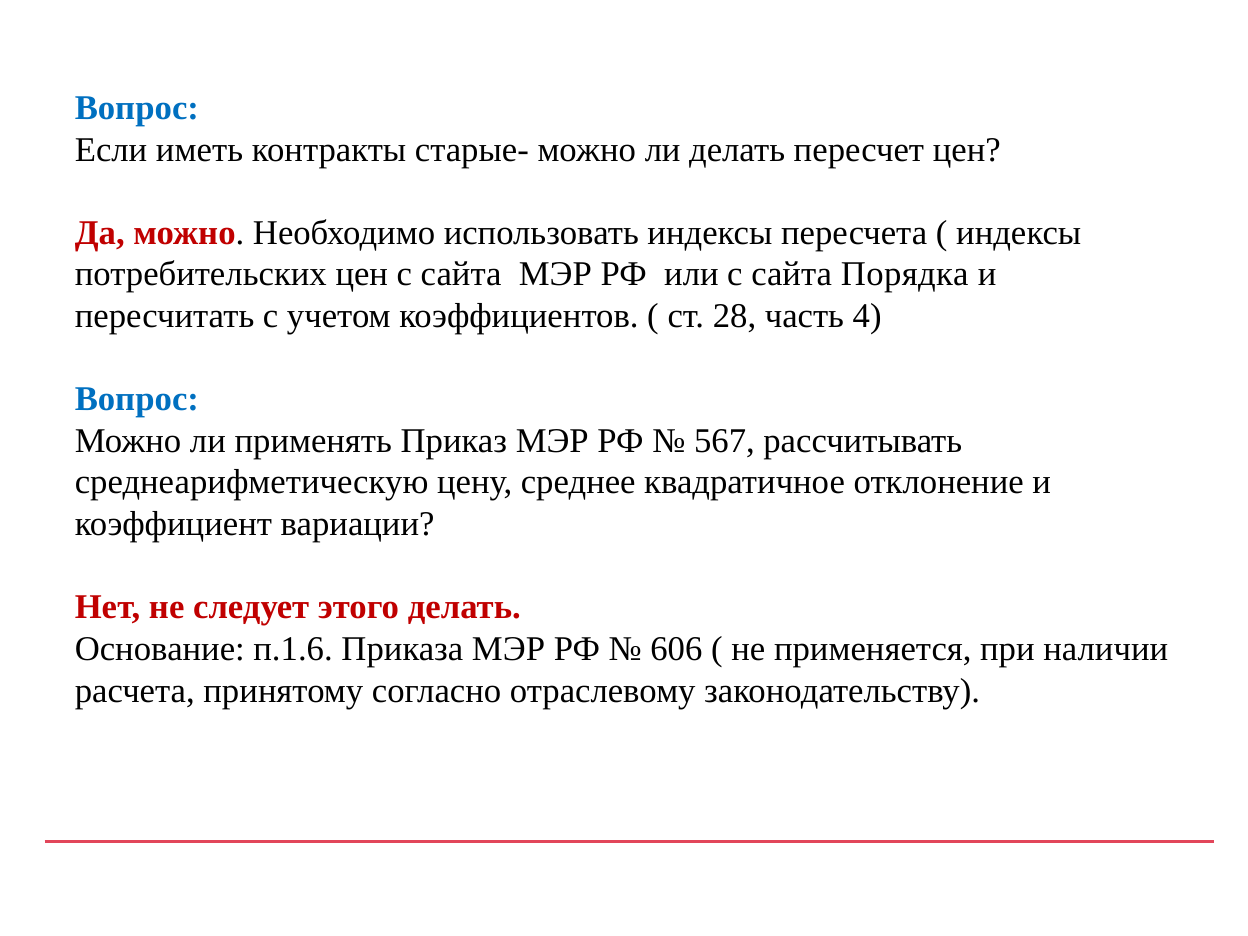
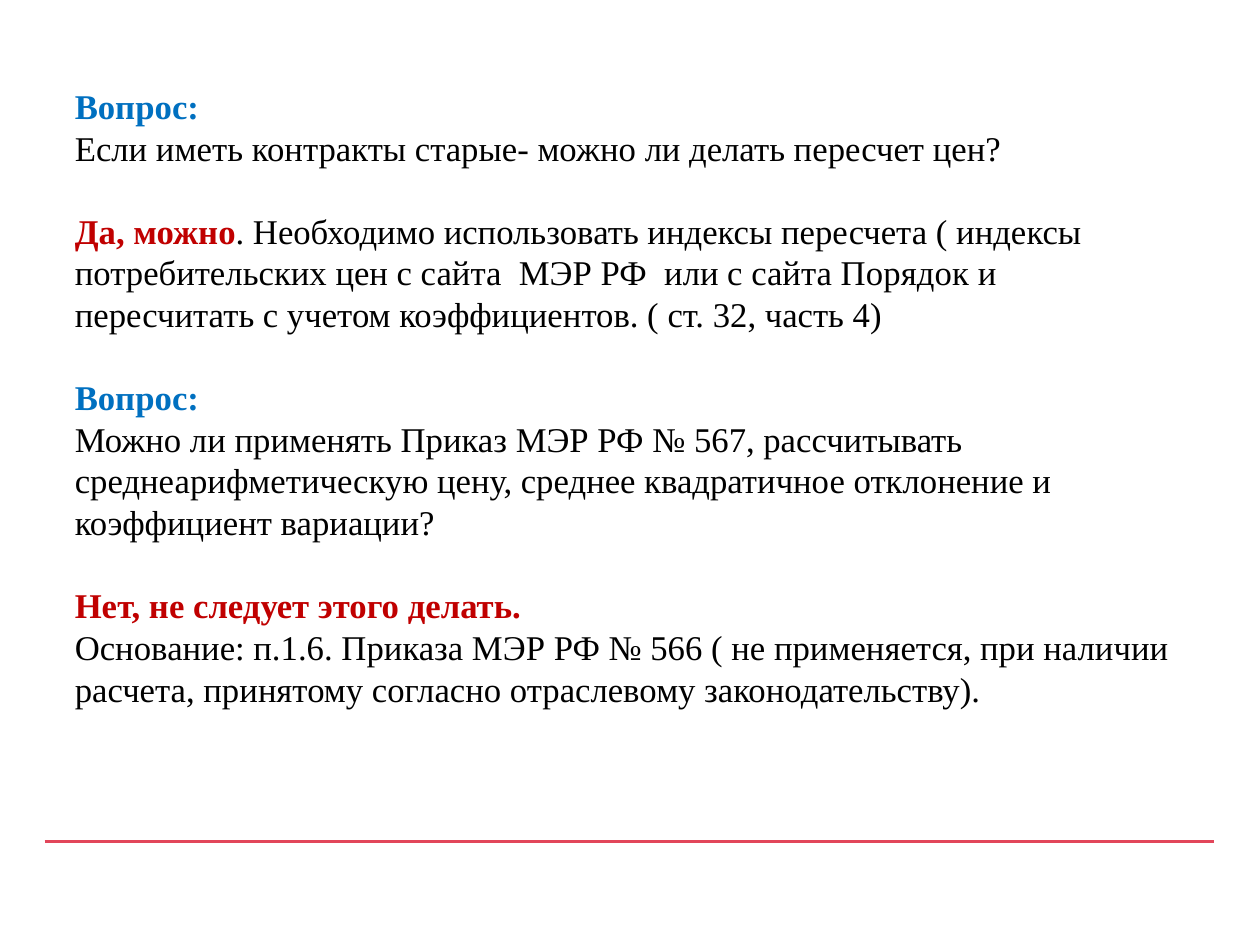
Порядка: Порядка -> Порядок
28: 28 -> 32
606: 606 -> 566
